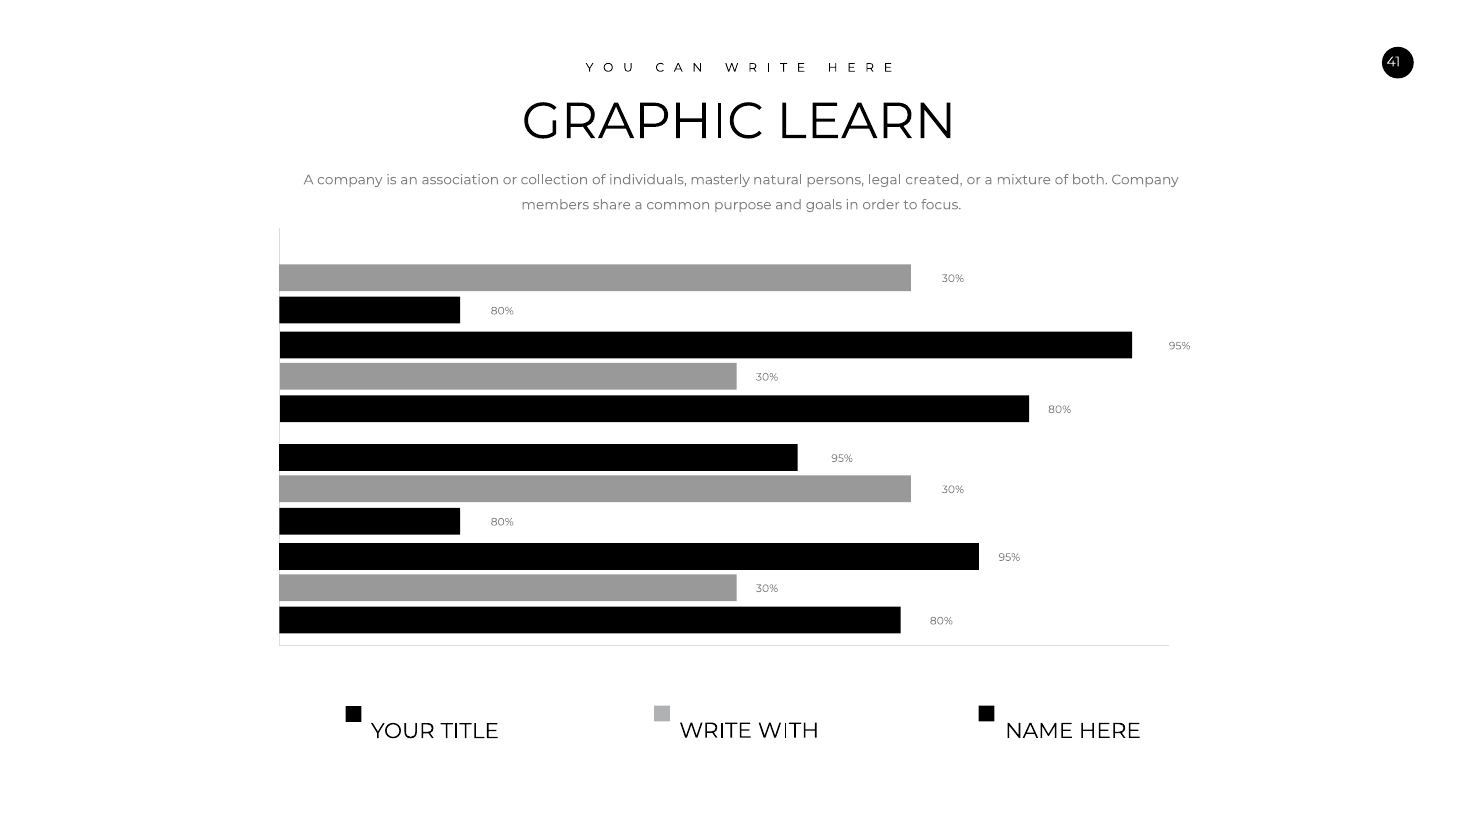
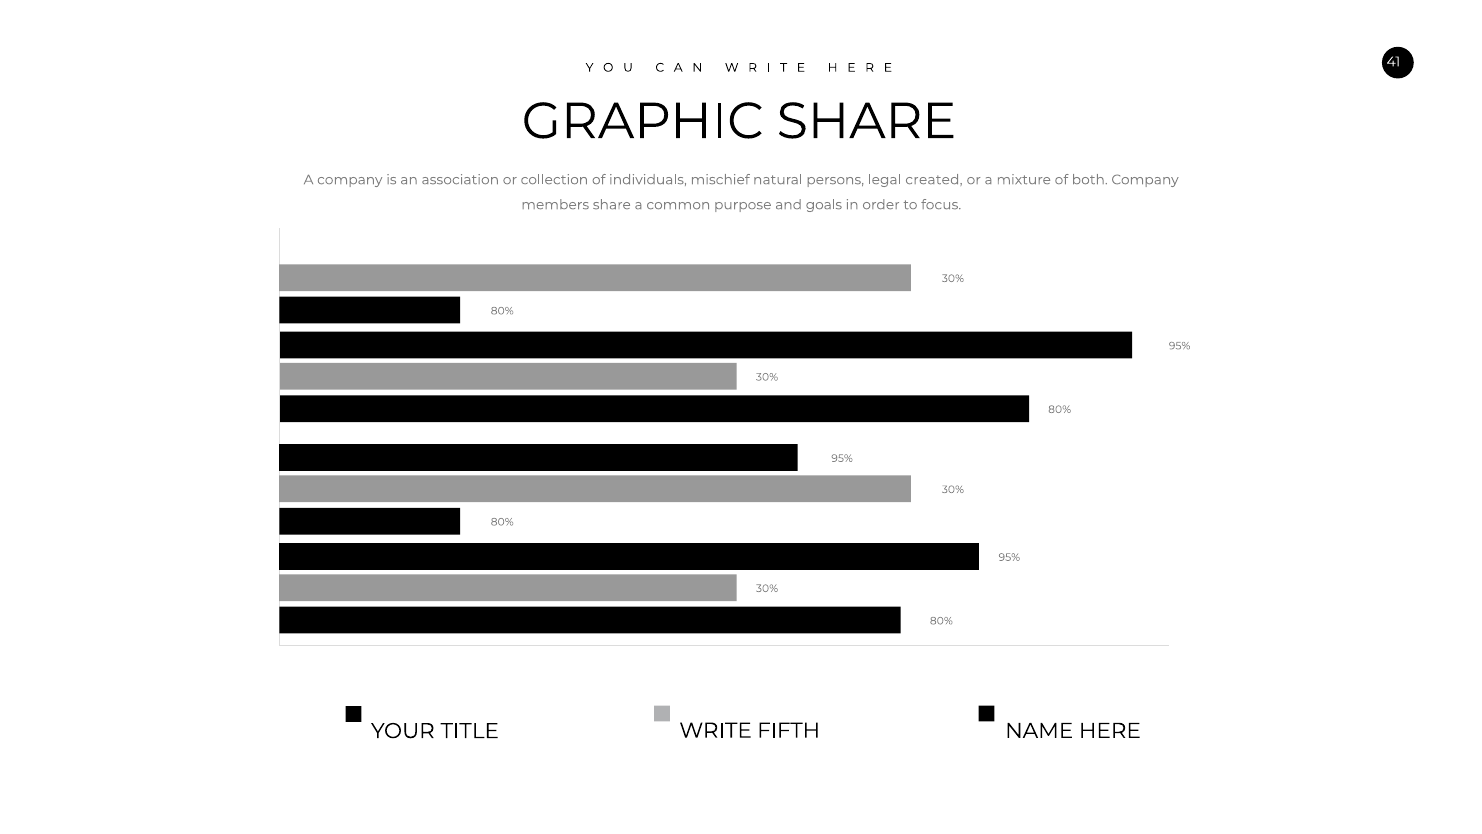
GRAPHIC LEARN: LEARN -> SHARE
masterly: masterly -> mischief
WITH: WITH -> FIFTH
